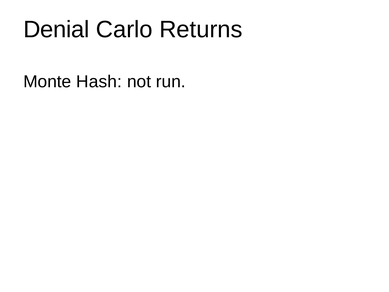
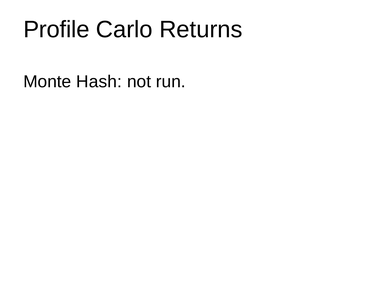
Denial: Denial -> Profile
